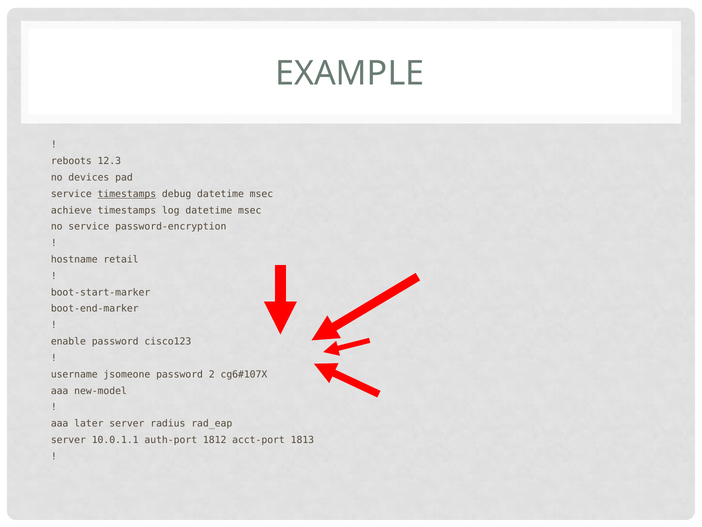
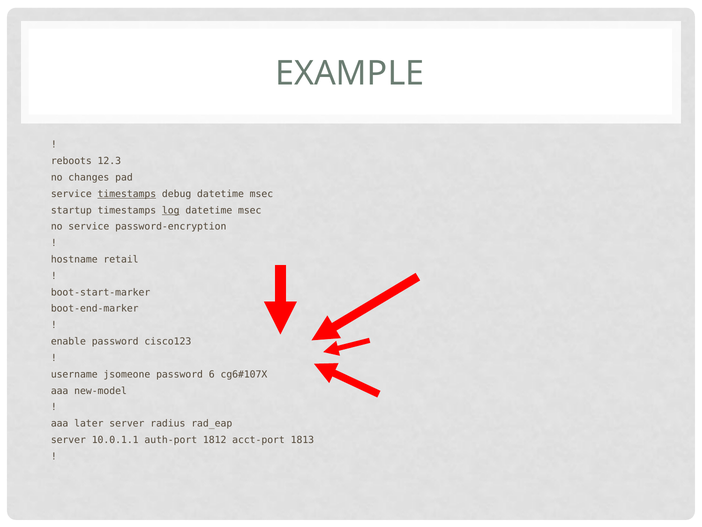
devices: devices -> changes
achieve: achieve -> startup
log underline: none -> present
2: 2 -> 6
